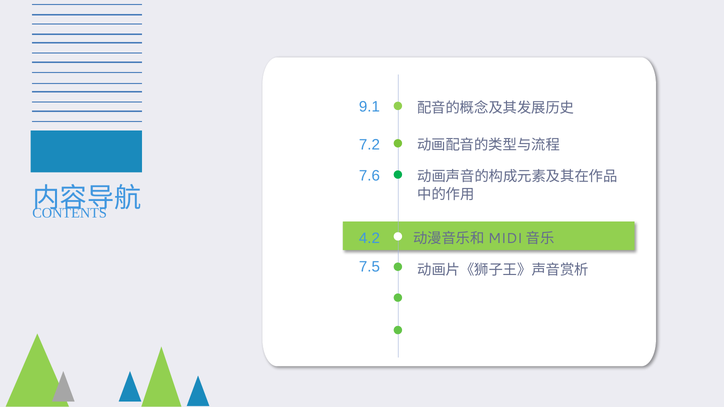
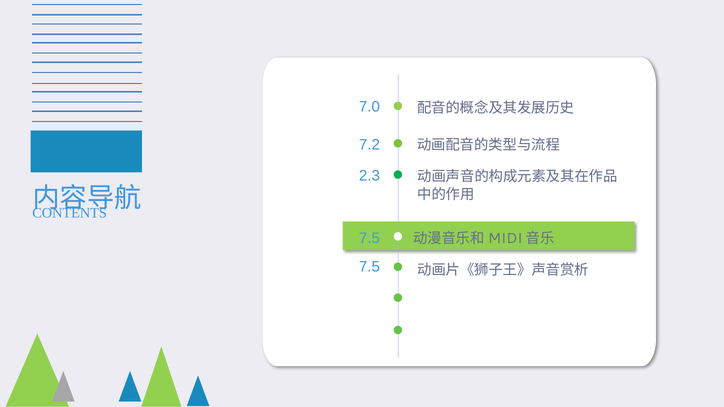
9.1: 9.1 -> 7.0
7.6: 7.6 -> 2.3
4.2 at (369, 238): 4.2 -> 7.5
